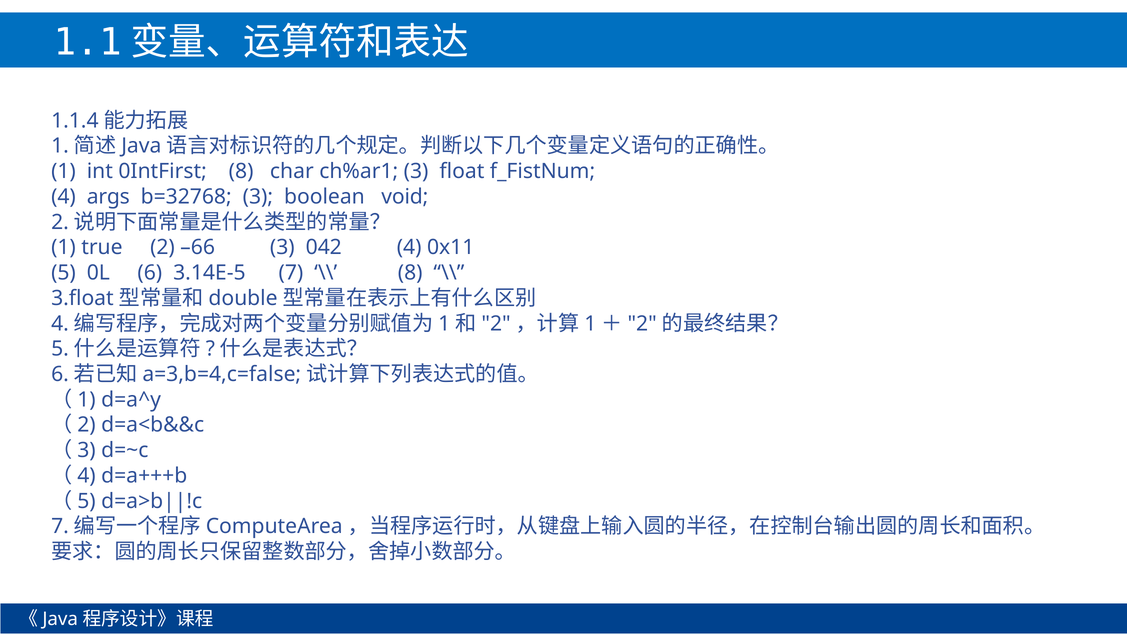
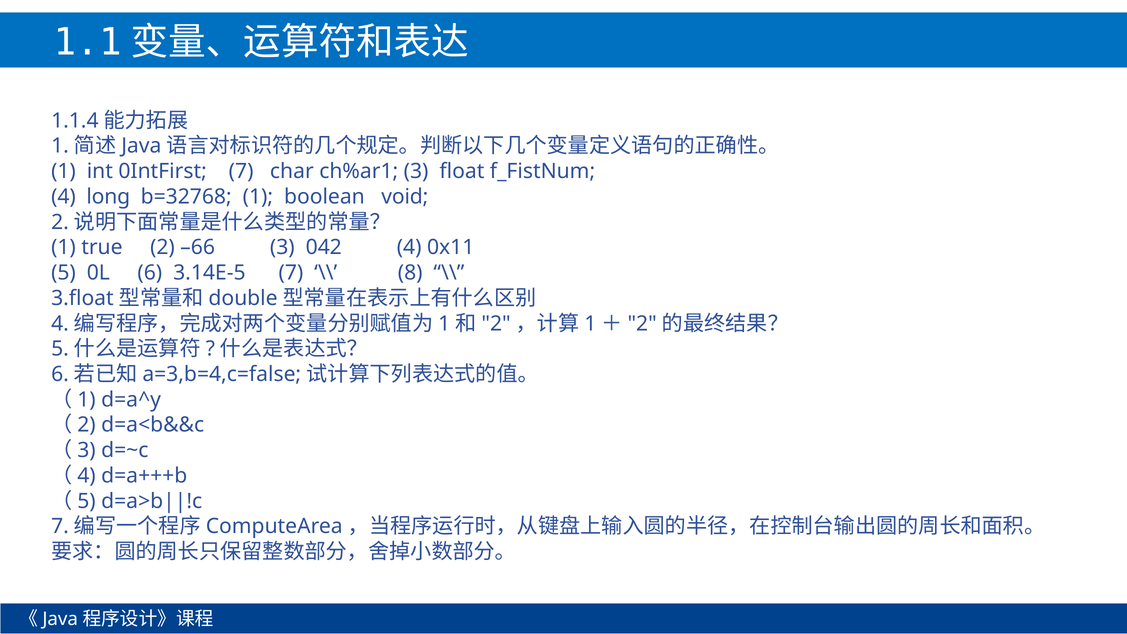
0IntFirst 8: 8 -> 7
args: args -> long
b=32768 3: 3 -> 1
